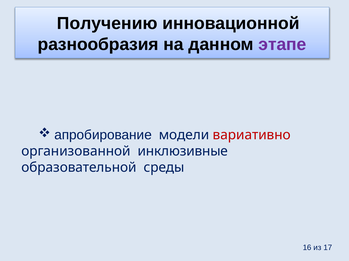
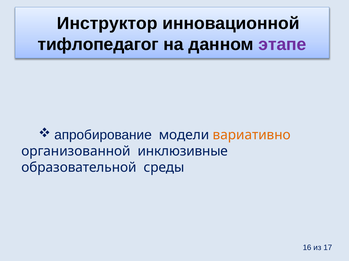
Получению: Получению -> Инструктор
разнообразия: разнообразия -> тифлопедагог
вариативно colour: red -> orange
